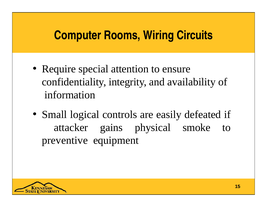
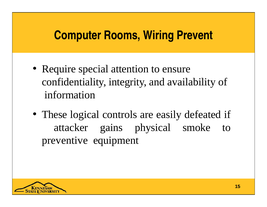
Circuits: Circuits -> Prevent
Small: Small -> These
